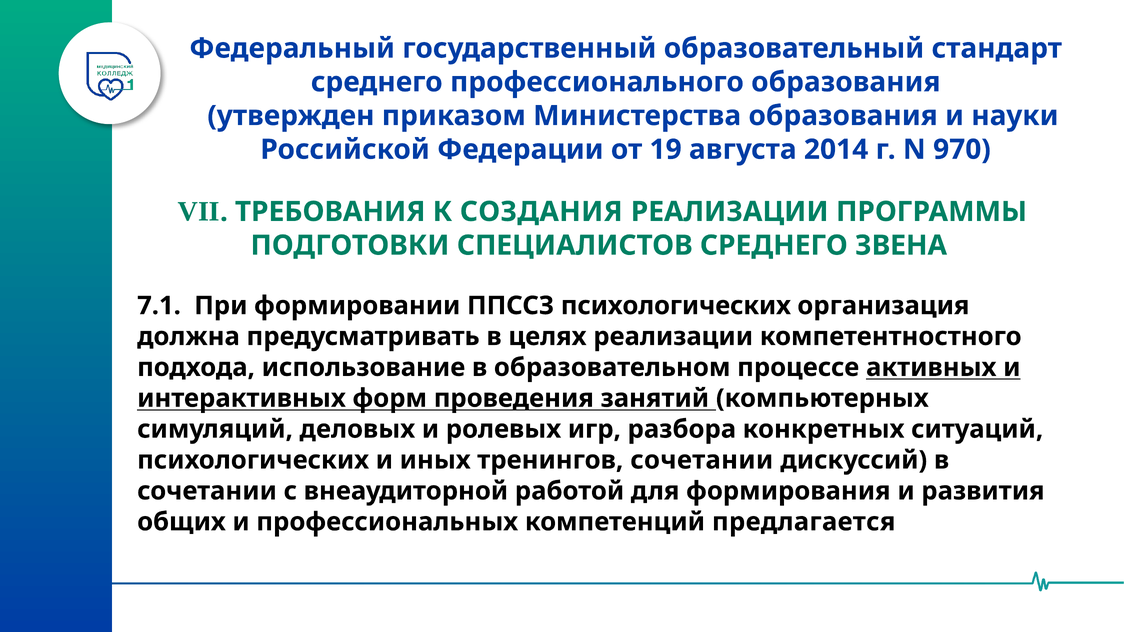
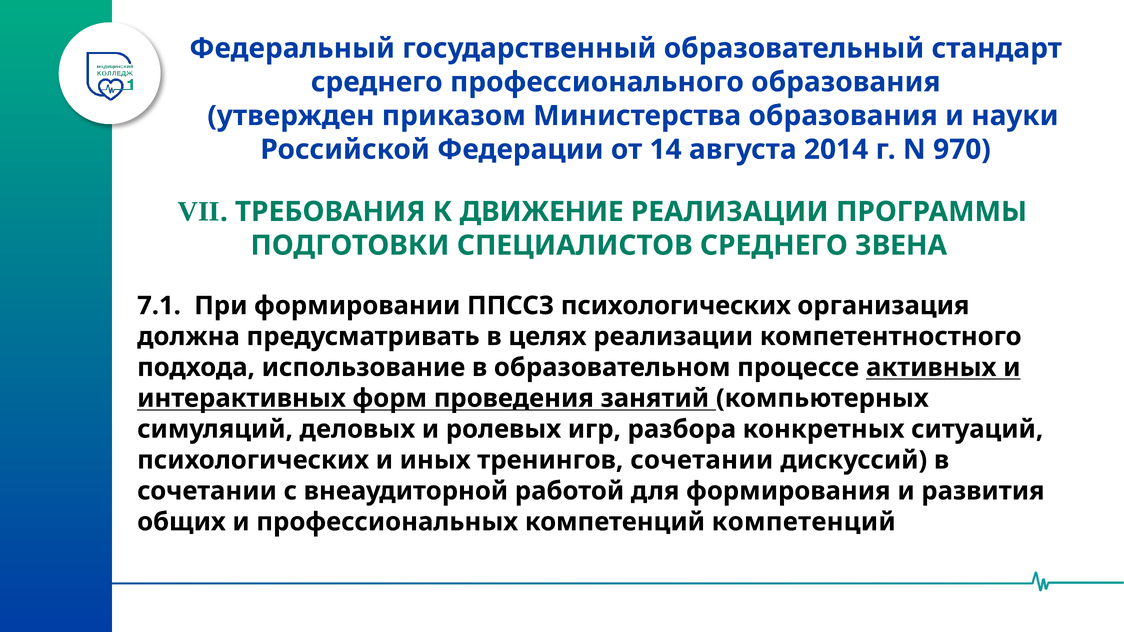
19: 19 -> 14
СОЗДАНИЯ: СОЗДАНИЯ -> ДВИЖЕНИЕ
компетенций предлагается: предлагается -> компетенций
